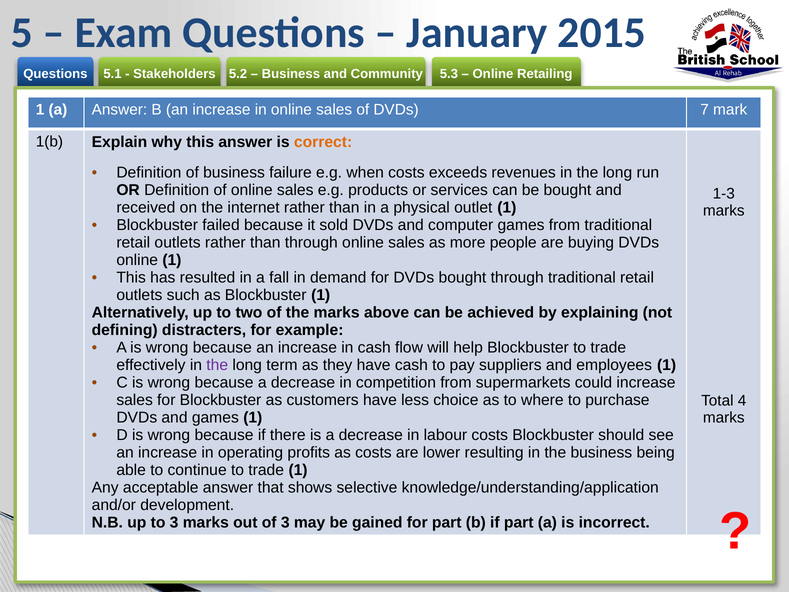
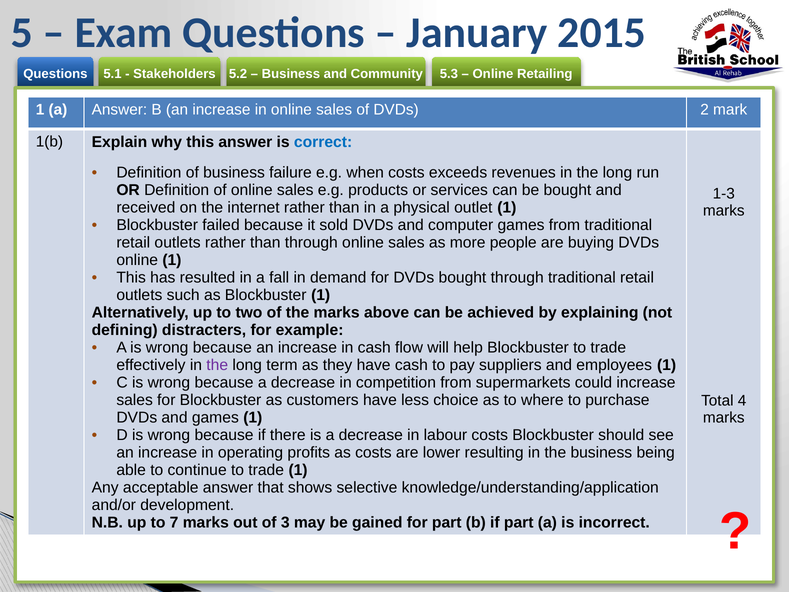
7: 7 -> 2
correct colour: orange -> blue
to 3: 3 -> 7
